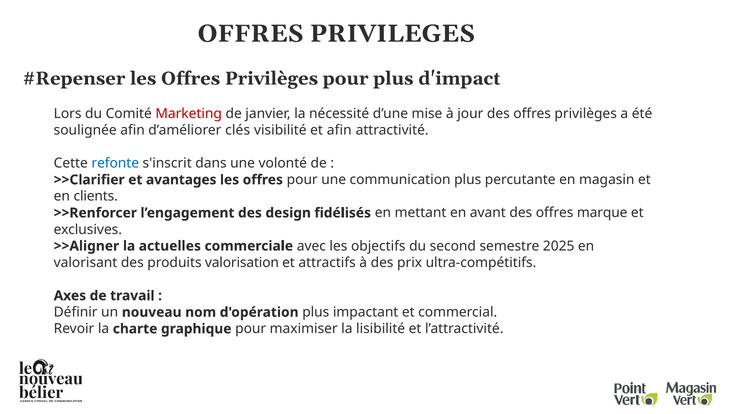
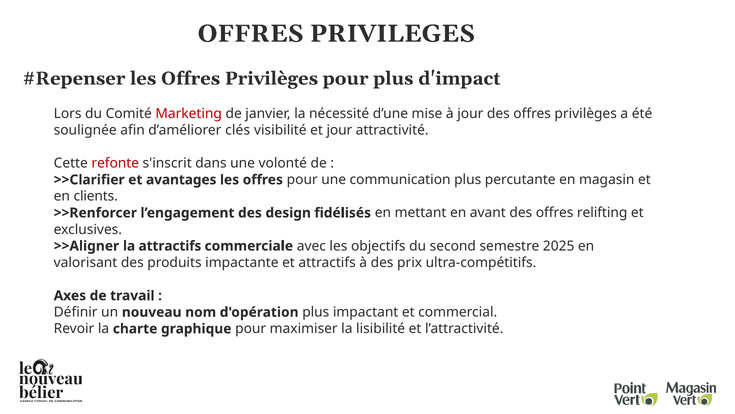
et afin: afin -> jour
refonte colour: blue -> red
marque: marque -> relifting
la actuelles: actuelles -> attractifs
valorisation: valorisation -> impactante
